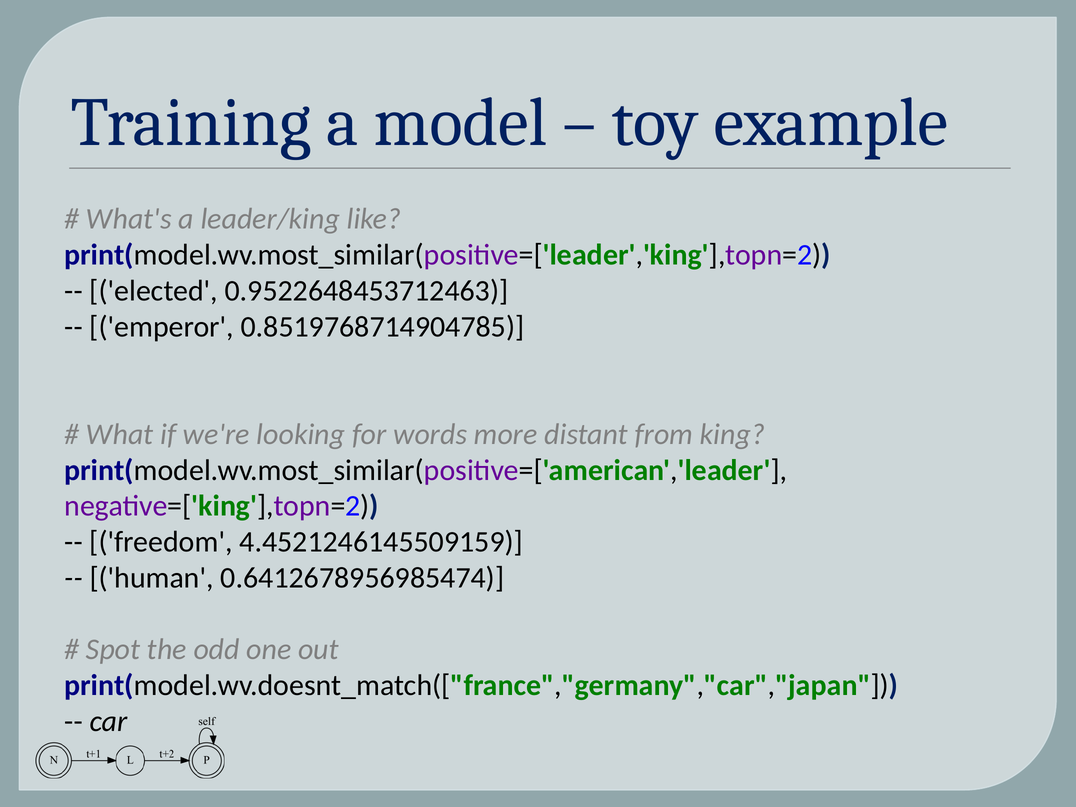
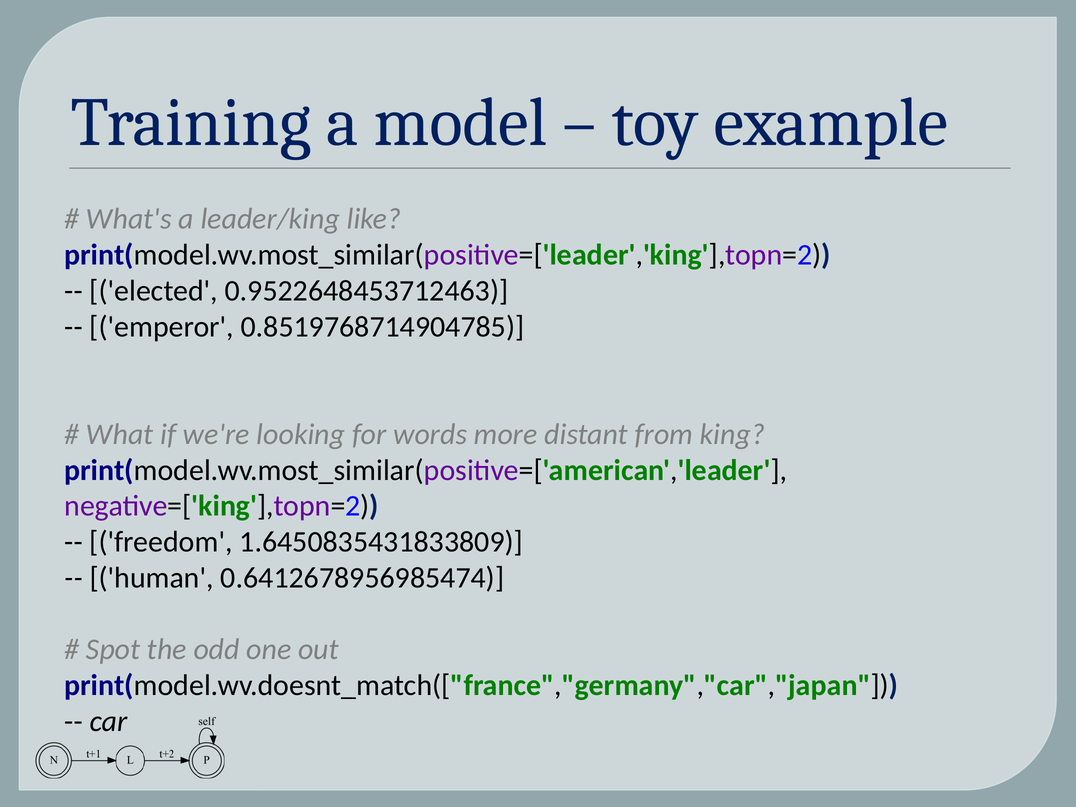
4.4521246145509159: 4.4521246145509159 -> 1.6450835431833809
